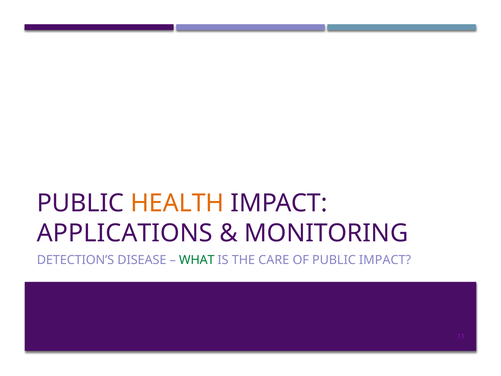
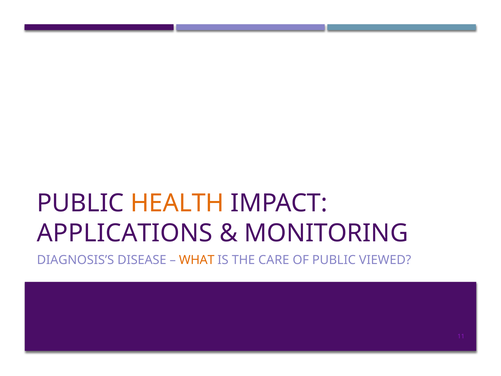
DETECTION’S: DETECTION’S -> DIAGNOSIS’S
WHAT colour: green -> orange
PUBLIC IMPACT: IMPACT -> VIEWED
